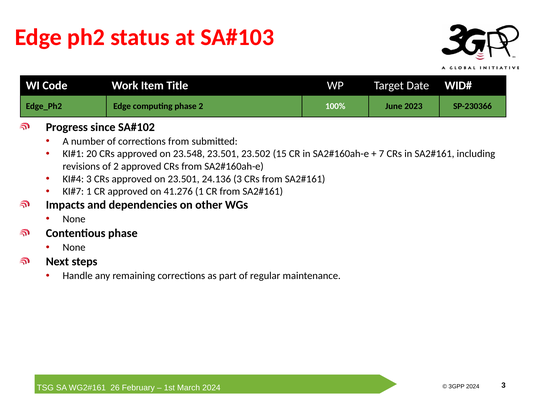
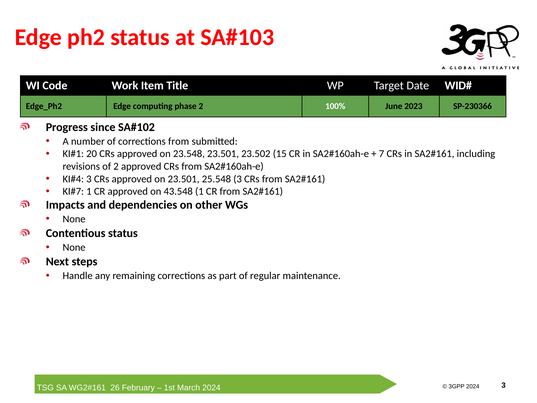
24.136: 24.136 -> 25.548
41.276: 41.276 -> 43.548
Contentious phase: phase -> status
